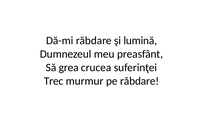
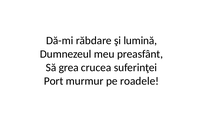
Trec: Trec -> Port
pe răbdare: răbdare -> roadele
